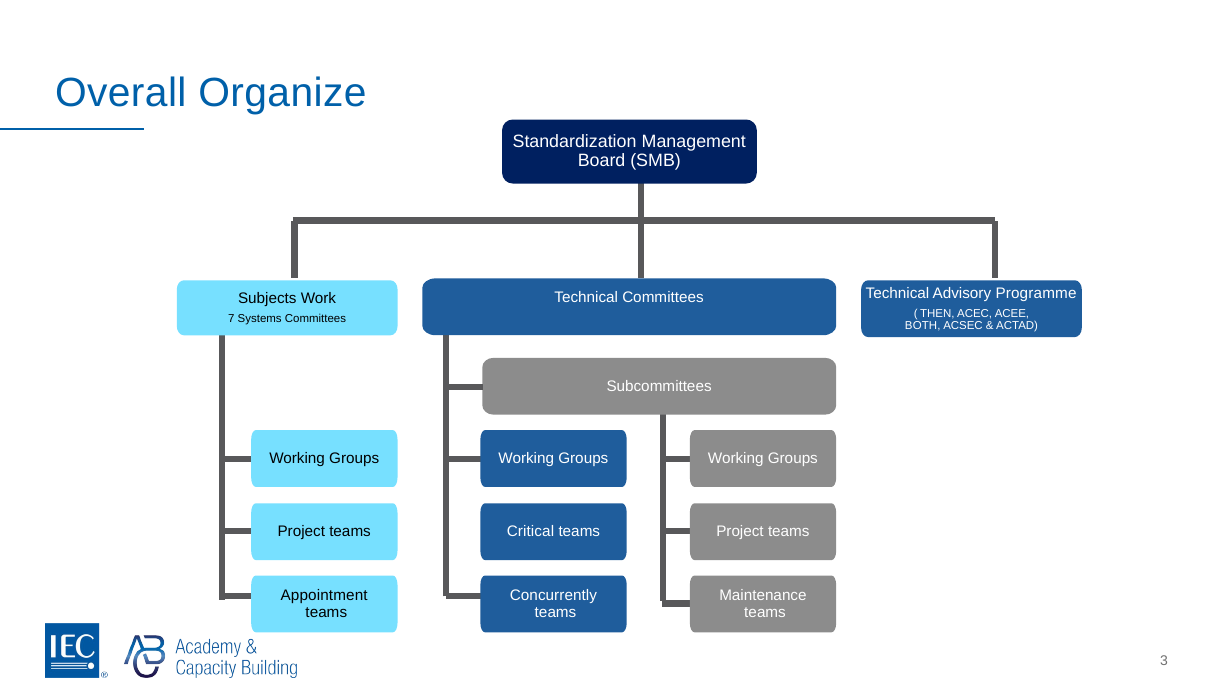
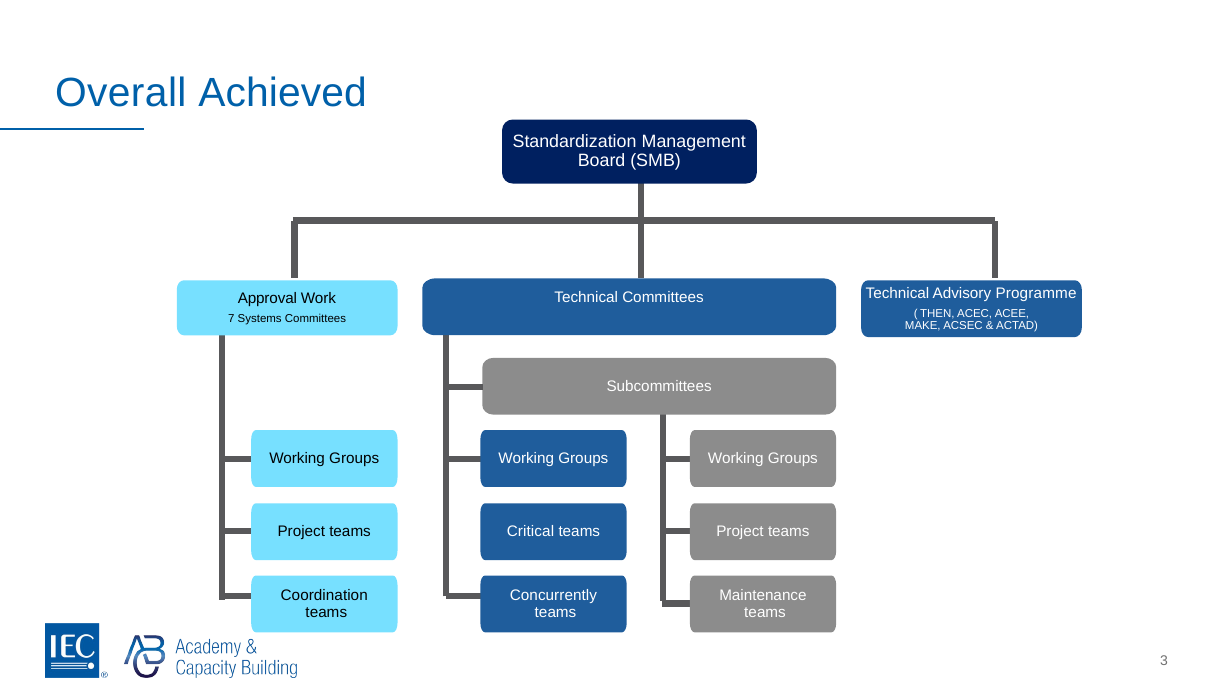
Organize: Organize -> Achieved
Subjects: Subjects -> Approval
BOTH: BOTH -> MAKE
Appointment: Appointment -> Coordination
